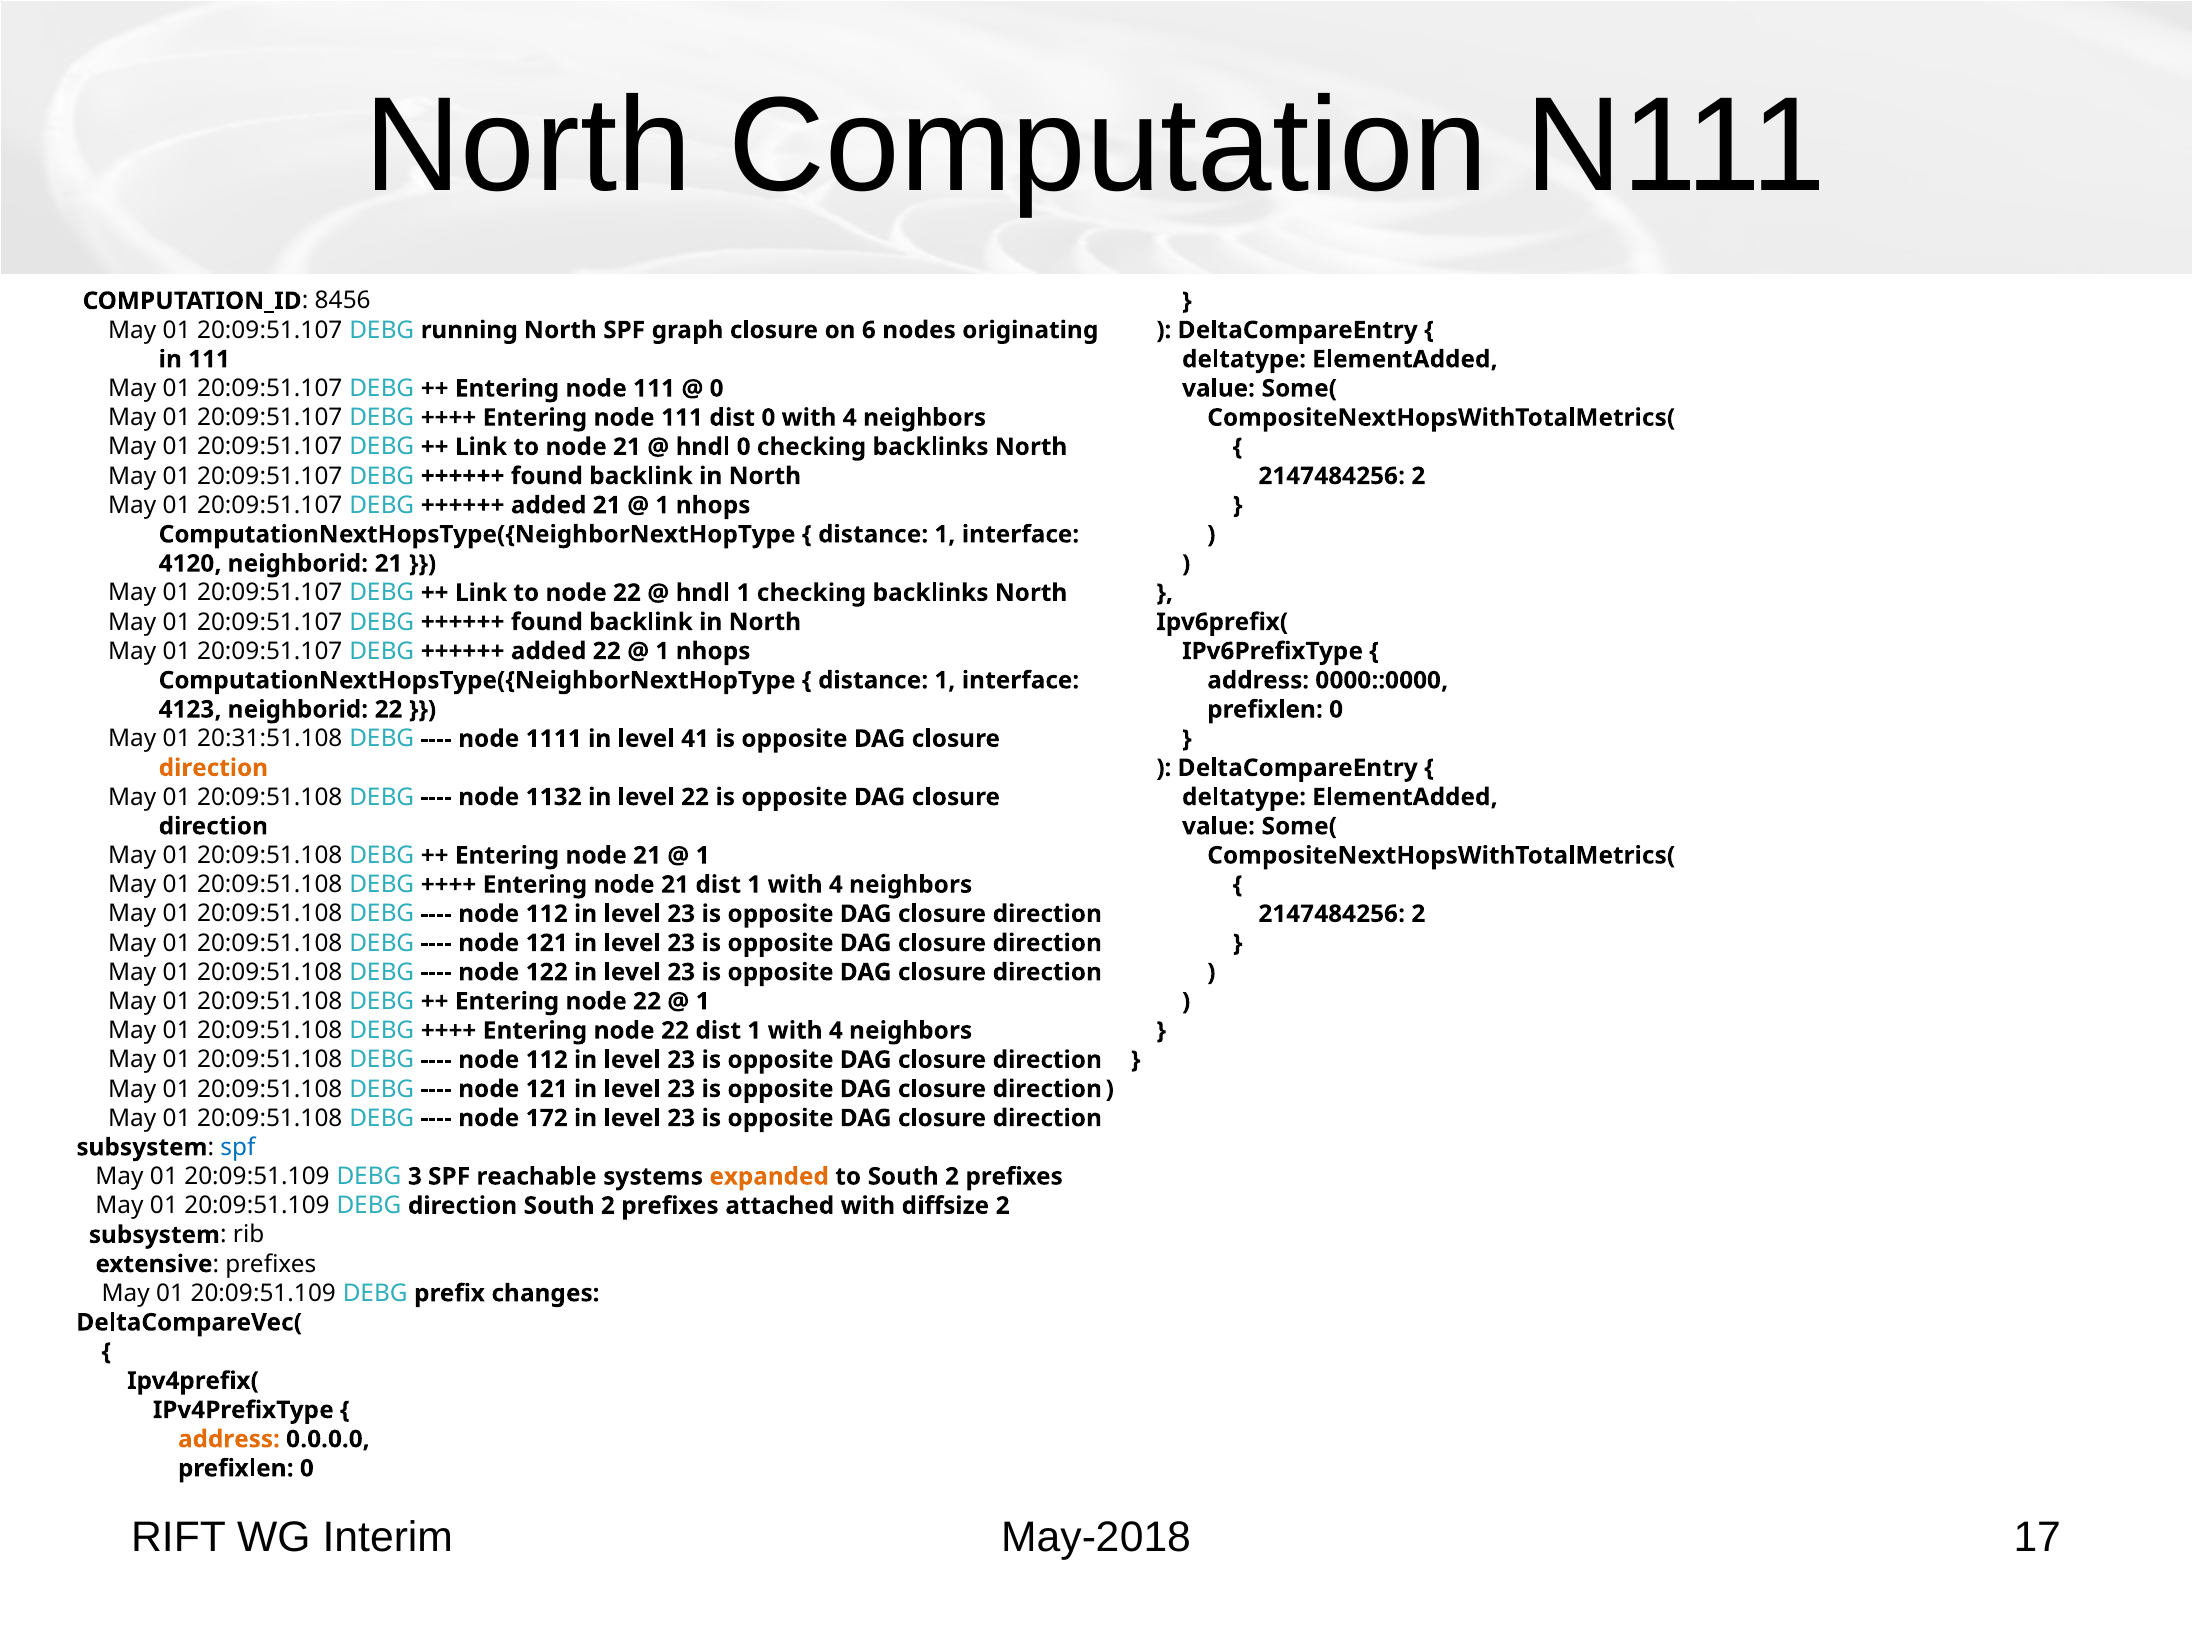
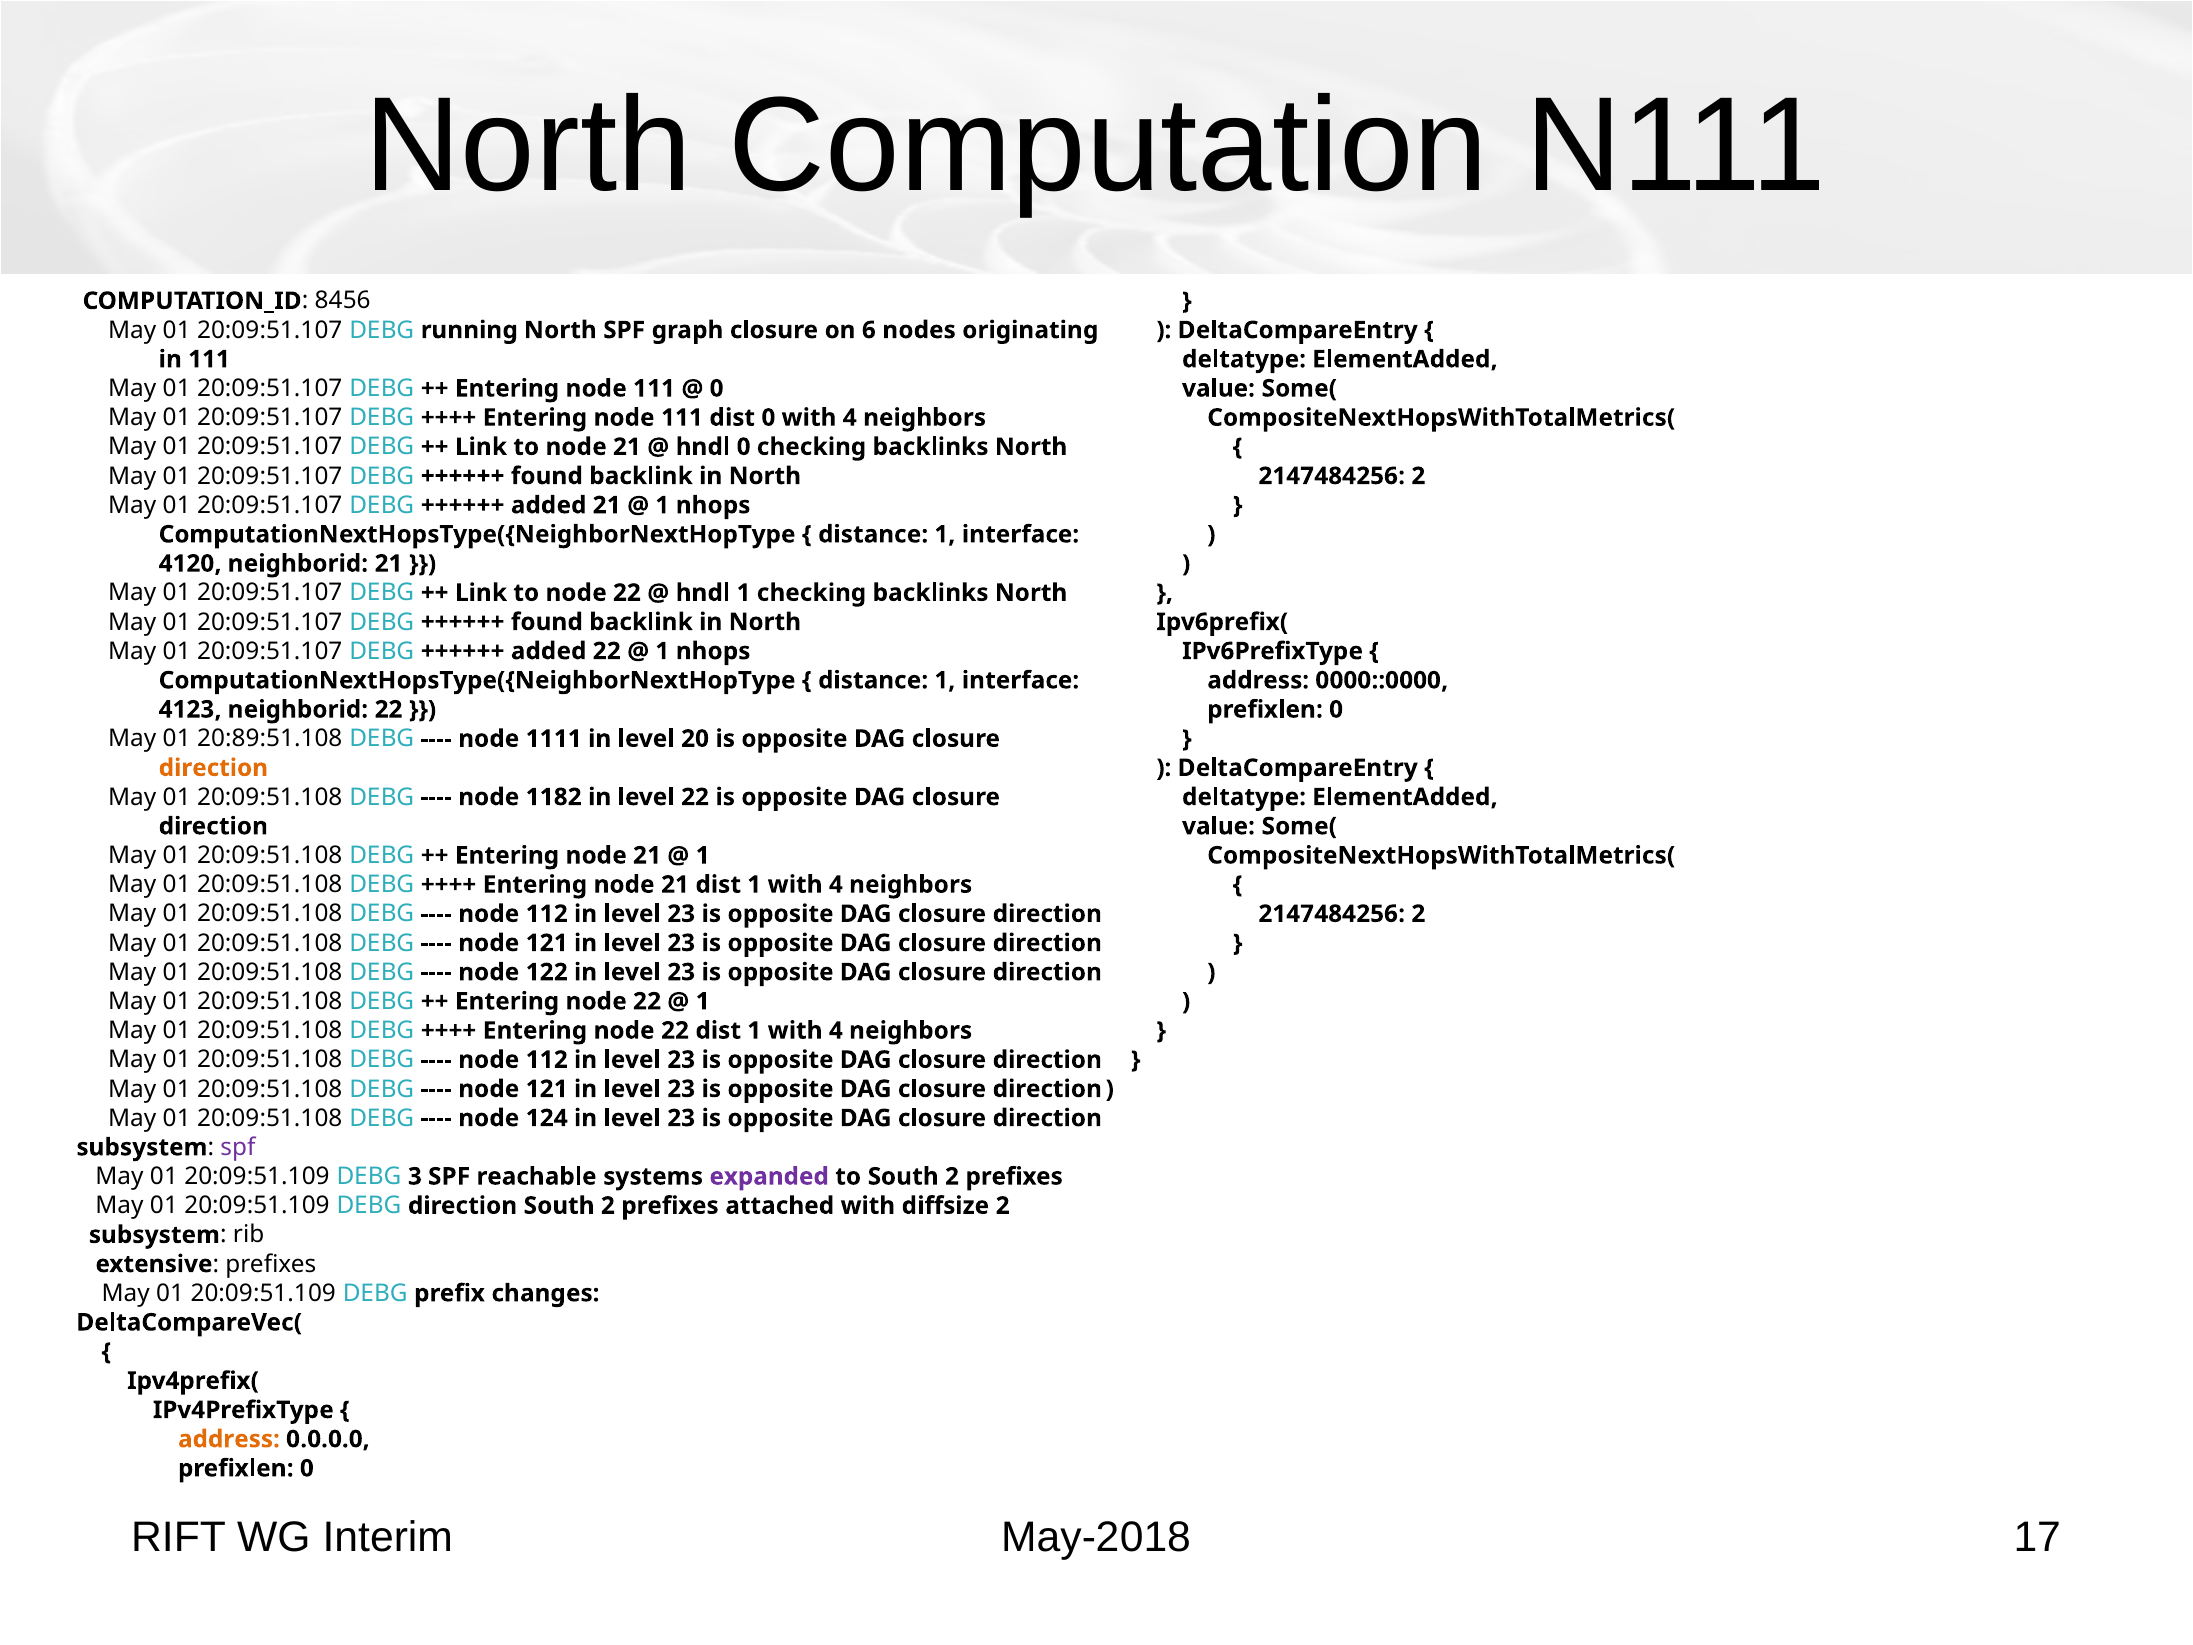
20:31:51.108: 20:31:51.108 -> 20:89:51.108
41: 41 -> 20
1132: 1132 -> 1182
172: 172 -> 124
spf at (238, 1147) colour: blue -> purple
expanded colour: orange -> purple
